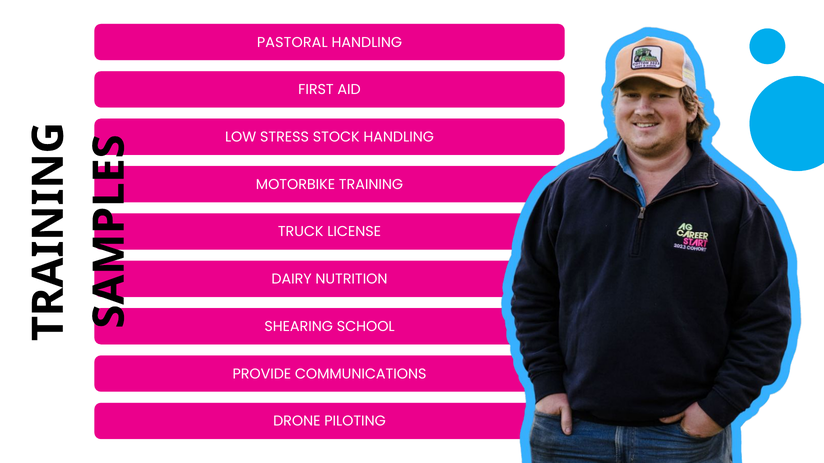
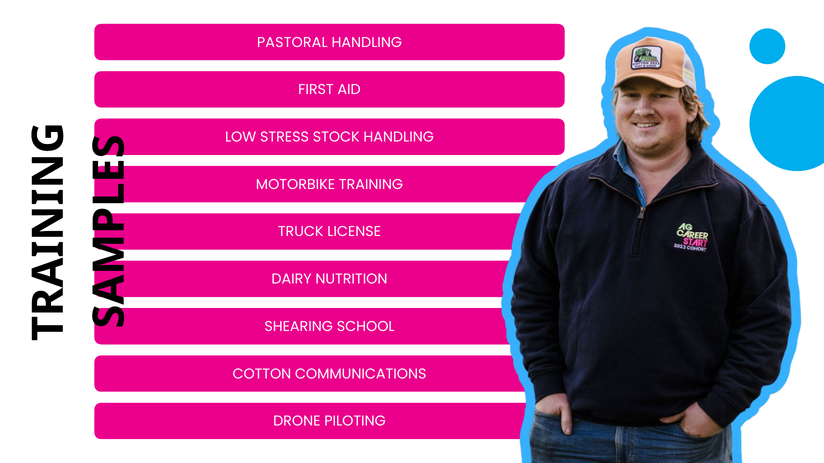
PROVIDE: PROVIDE -> COTTON
